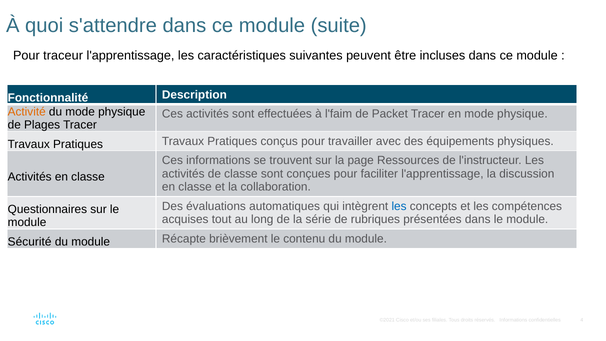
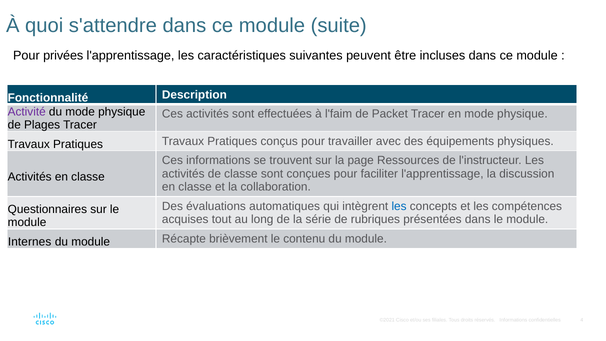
traceur: traceur -> privées
Activité colour: orange -> purple
Sécurité: Sécurité -> Internes
